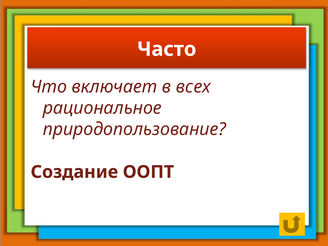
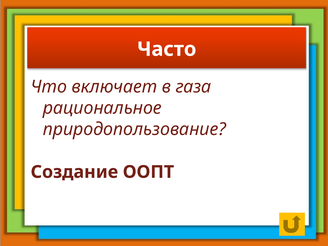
всех: всех -> газа
